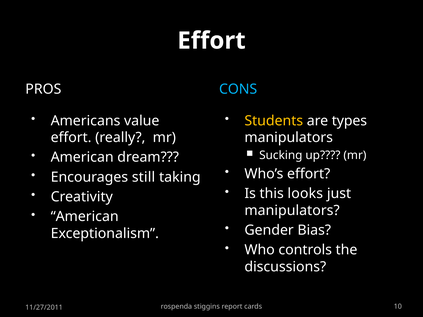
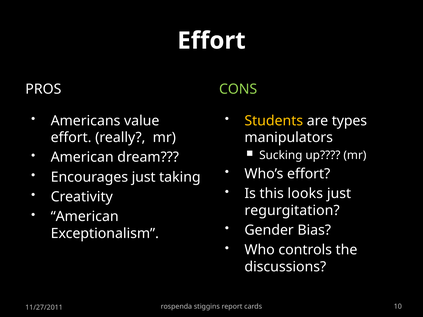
CONS colour: light blue -> light green
Encourages still: still -> just
manipulators at (292, 211): manipulators -> regurgitation
